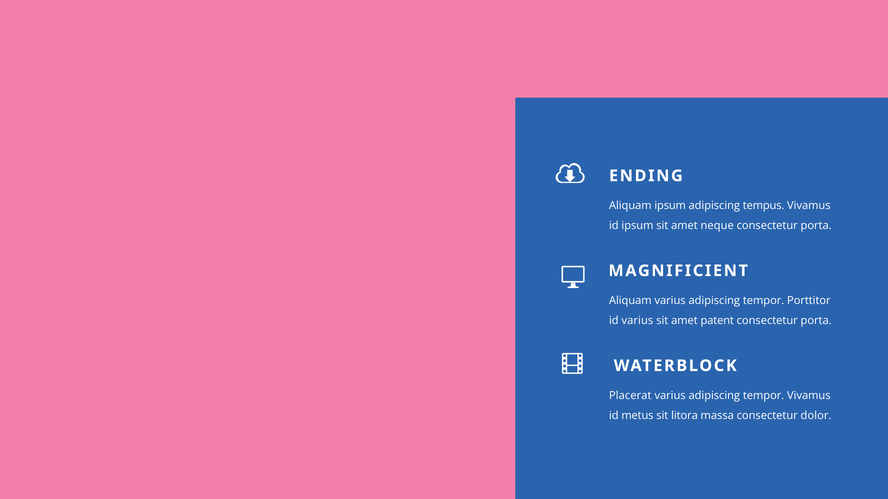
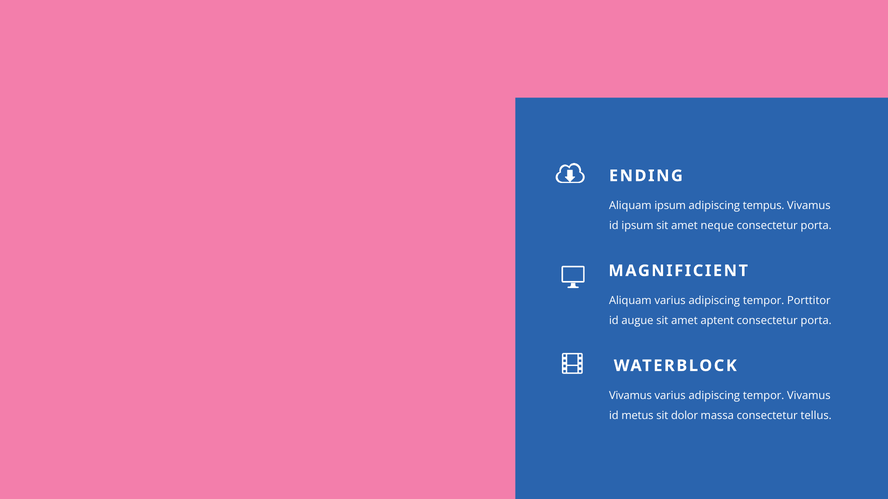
id varius: varius -> augue
patent: patent -> aptent
Placerat at (630, 396): Placerat -> Vivamus
litora: litora -> dolor
dolor: dolor -> tellus
